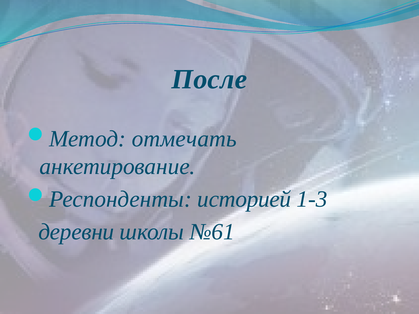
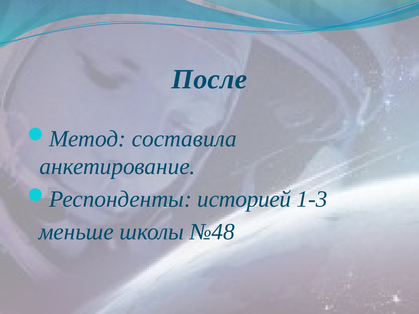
отмечать: отмечать -> составила
деревни: деревни -> меньше
№61: №61 -> №48
